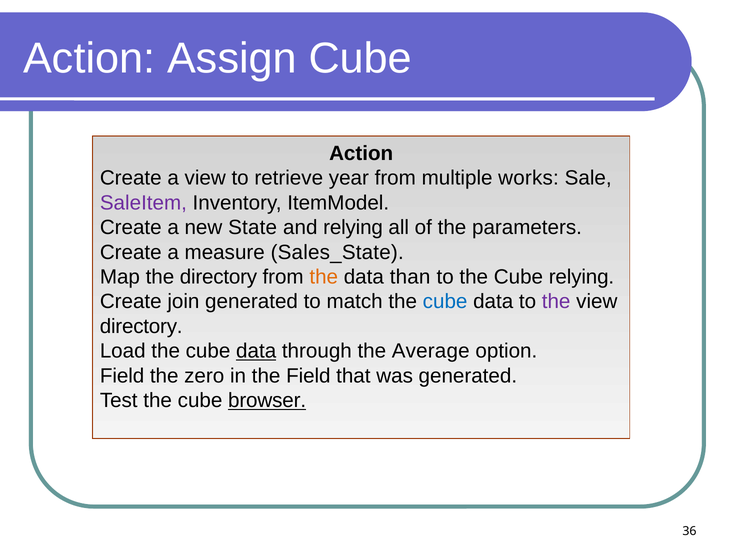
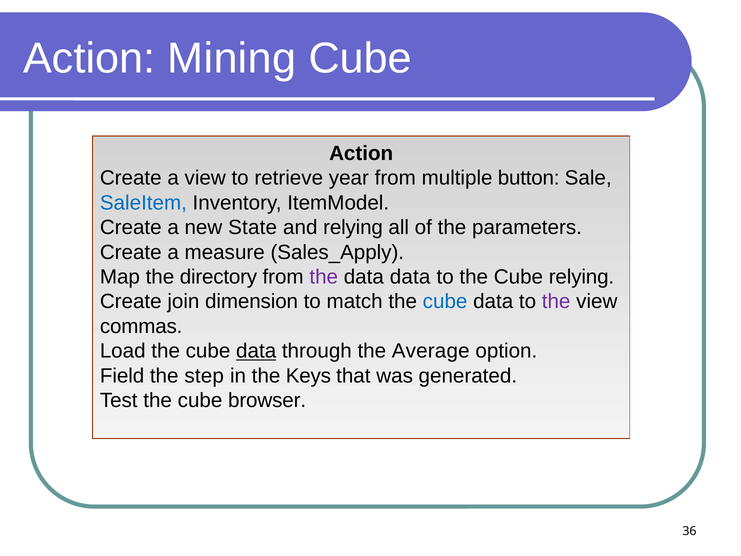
Assign: Assign -> Mining
works: works -> button
SaleItem colour: purple -> blue
Sales_State: Sales_State -> Sales_Apply
the at (324, 277) colour: orange -> purple
data than: than -> data
join generated: generated -> dimension
directory at (141, 326): directory -> commas
zero: zero -> step
the Field: Field -> Keys
browser underline: present -> none
